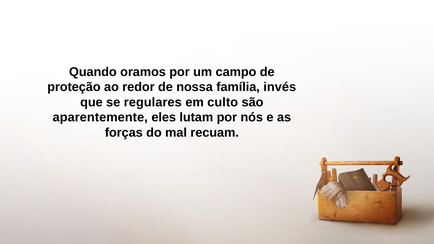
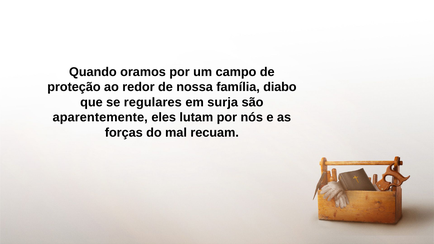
invés: invés -> diabo
culto: culto -> surja
